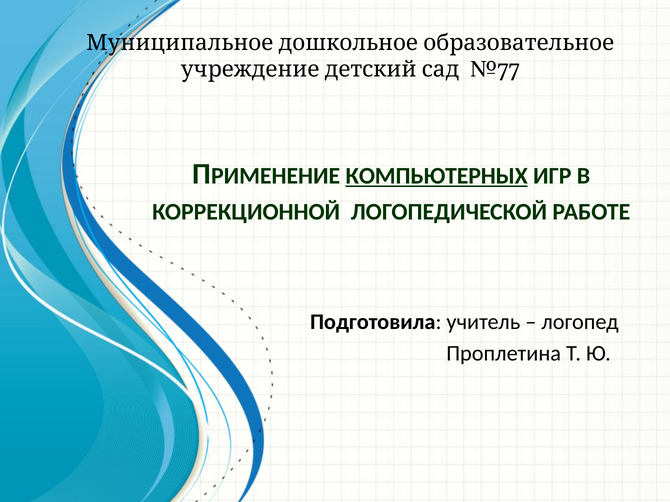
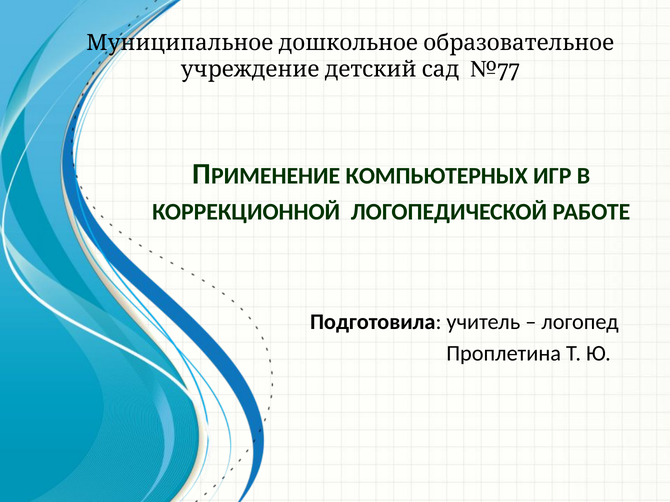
КОМПЬЮТЕРНЫХ underline: present -> none
